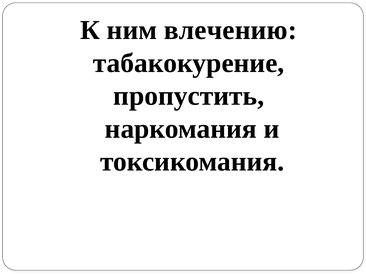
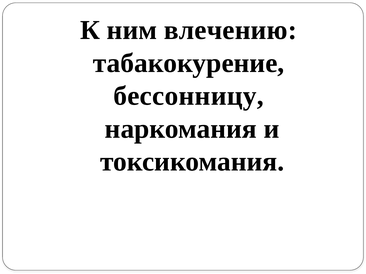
пропустить: пропустить -> бессонницу
